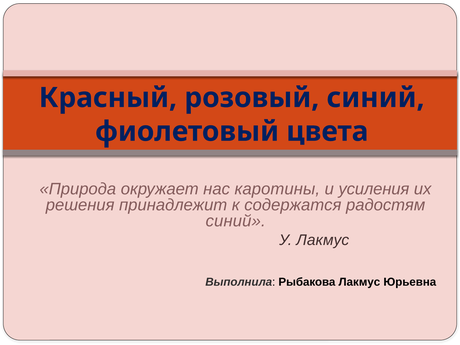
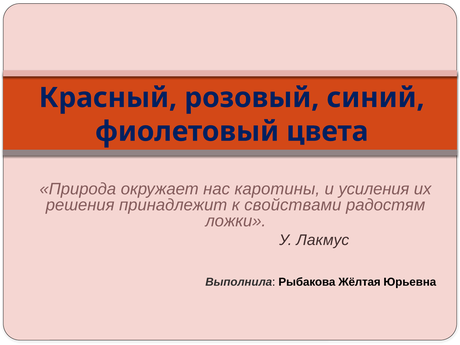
содержатся: содержатся -> свойствами
синий at (236, 221): синий -> ложки
Рыбакова Лакмус: Лакмус -> Жёлтая
